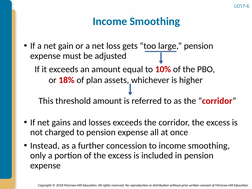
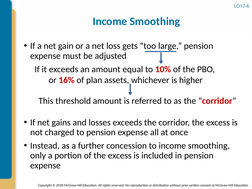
18%: 18% -> 16%
